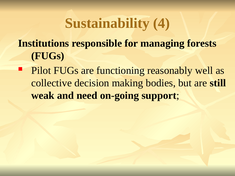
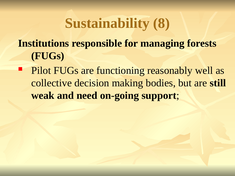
4: 4 -> 8
